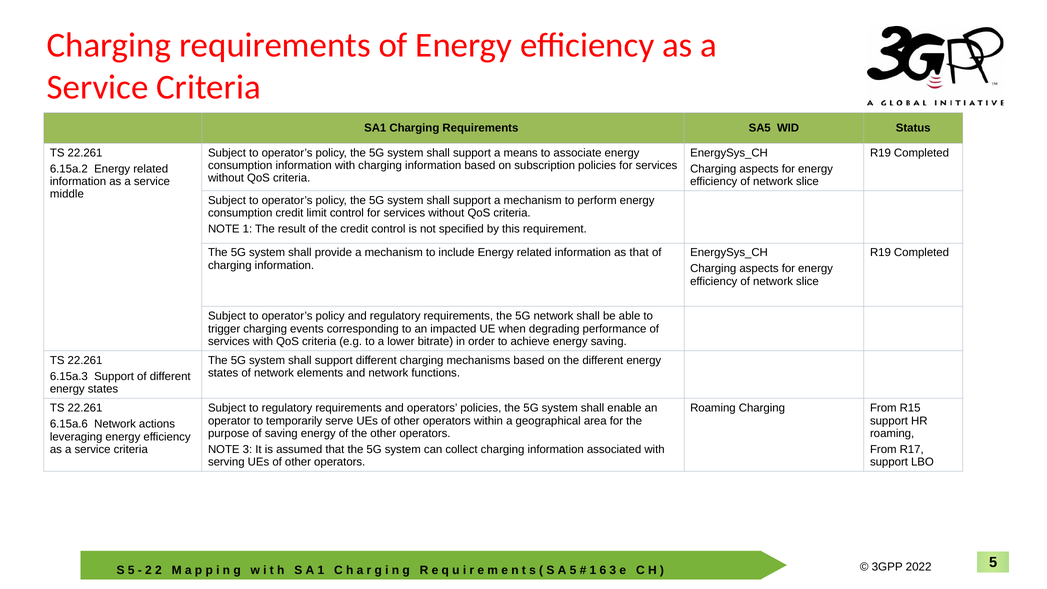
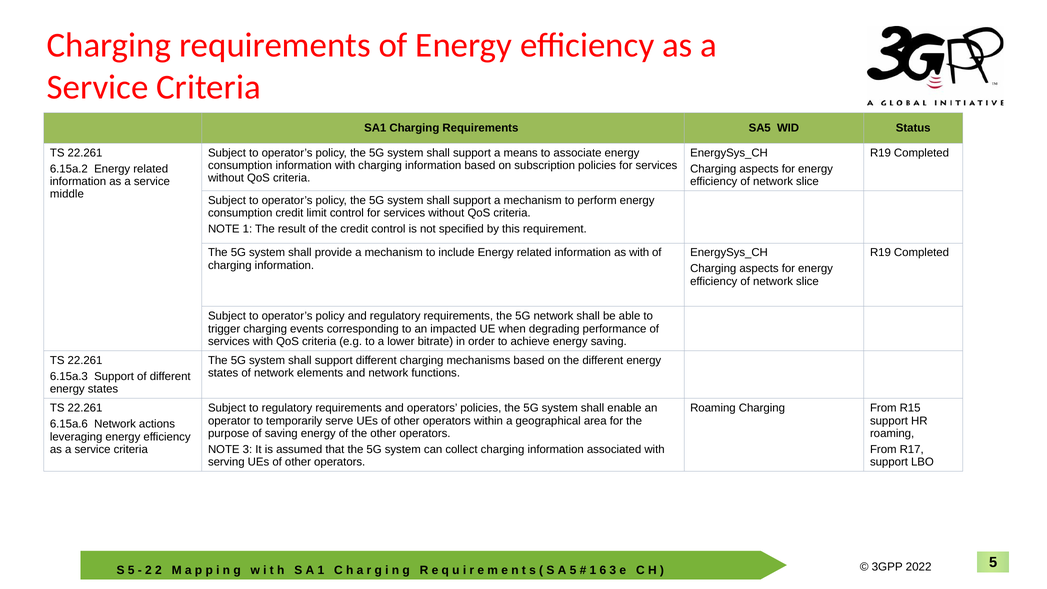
as that: that -> with
